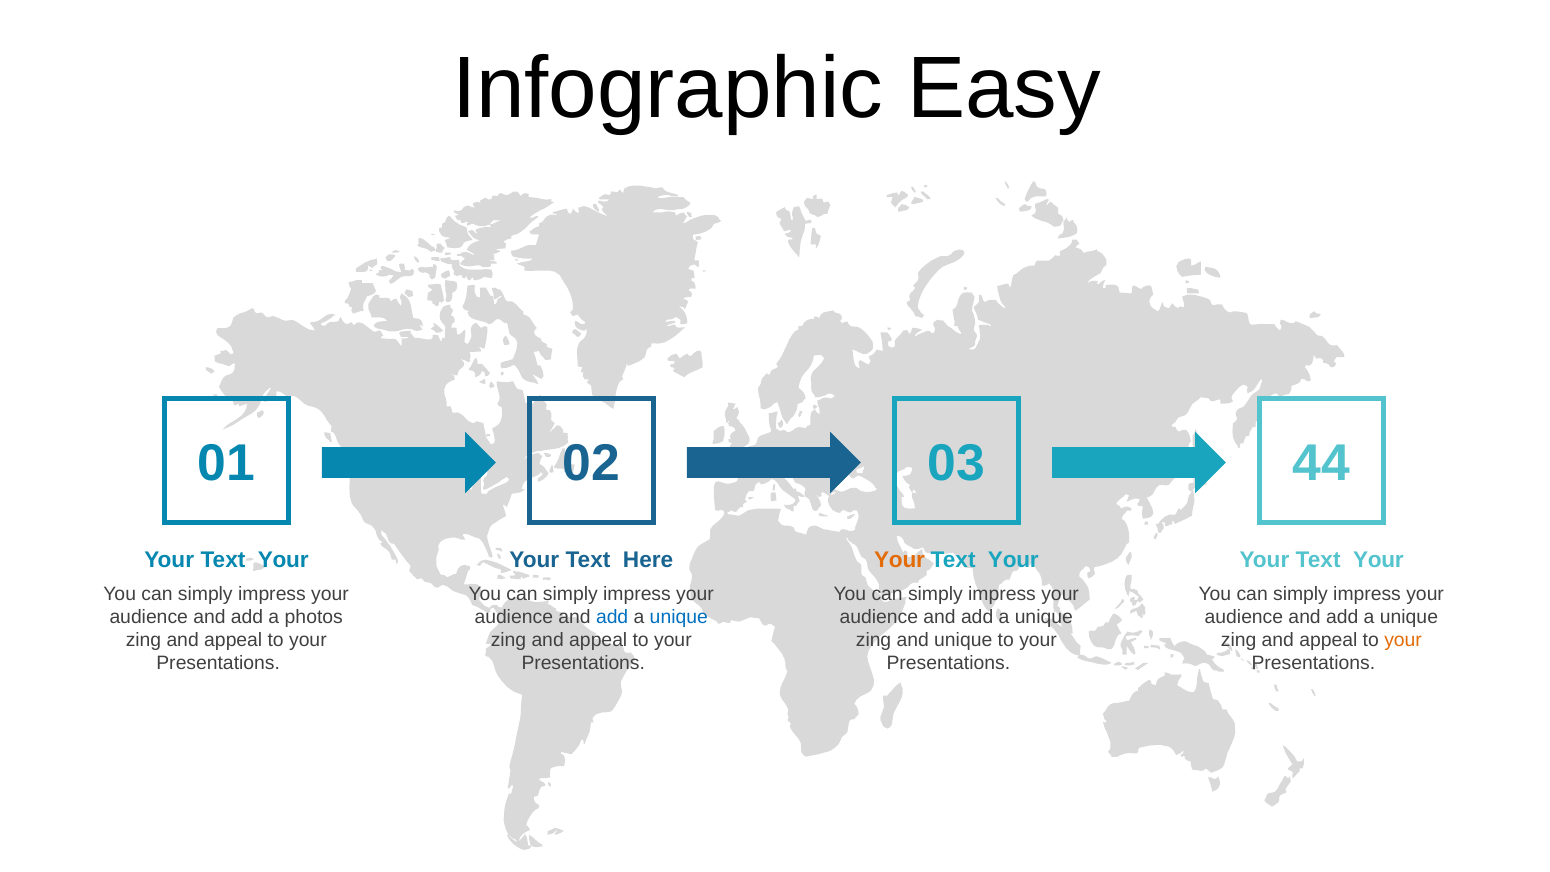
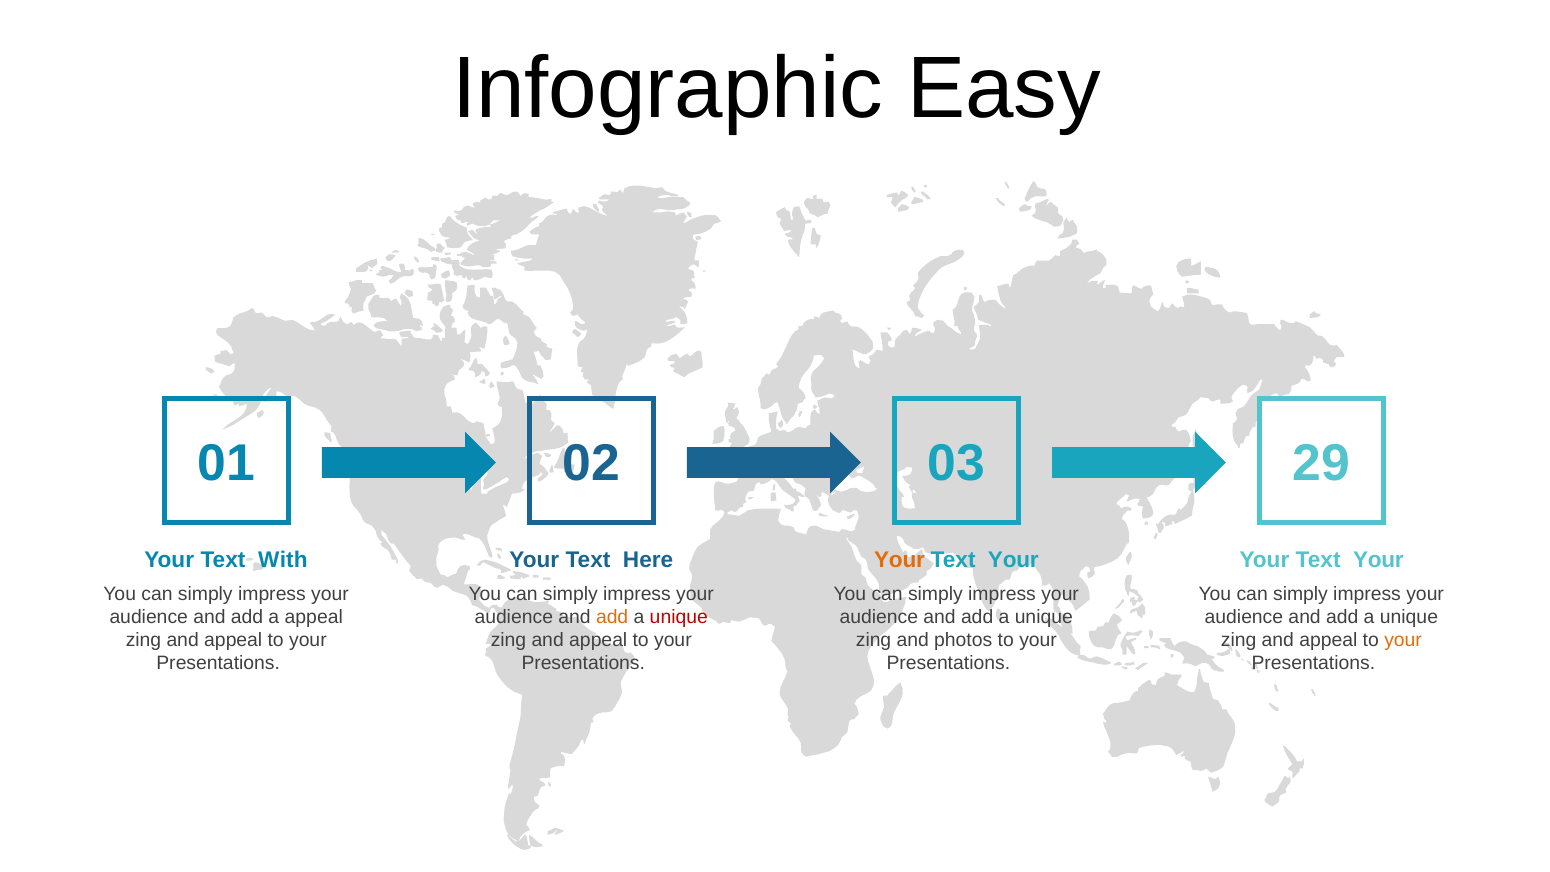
44: 44 -> 29
Your at (283, 560): Your -> With
a photos: photos -> appeal
add at (612, 617) colour: blue -> orange
unique at (679, 617) colour: blue -> red
and unique: unique -> photos
